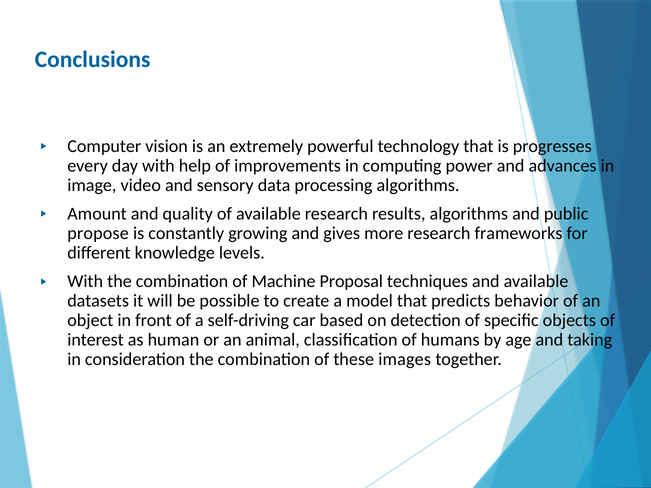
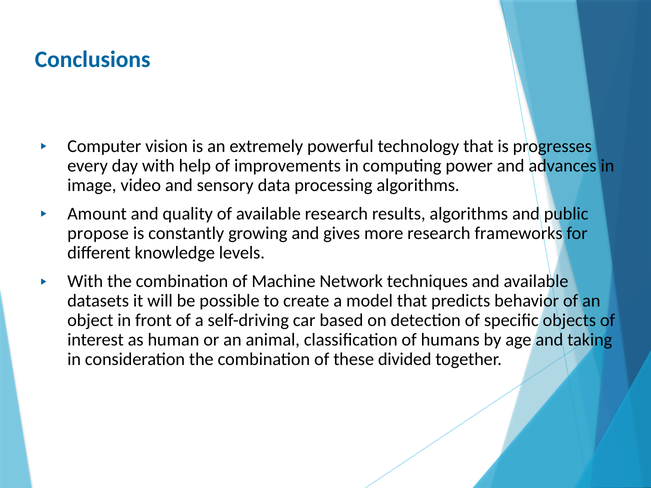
Proposal: Proposal -> Network
images: images -> divided
